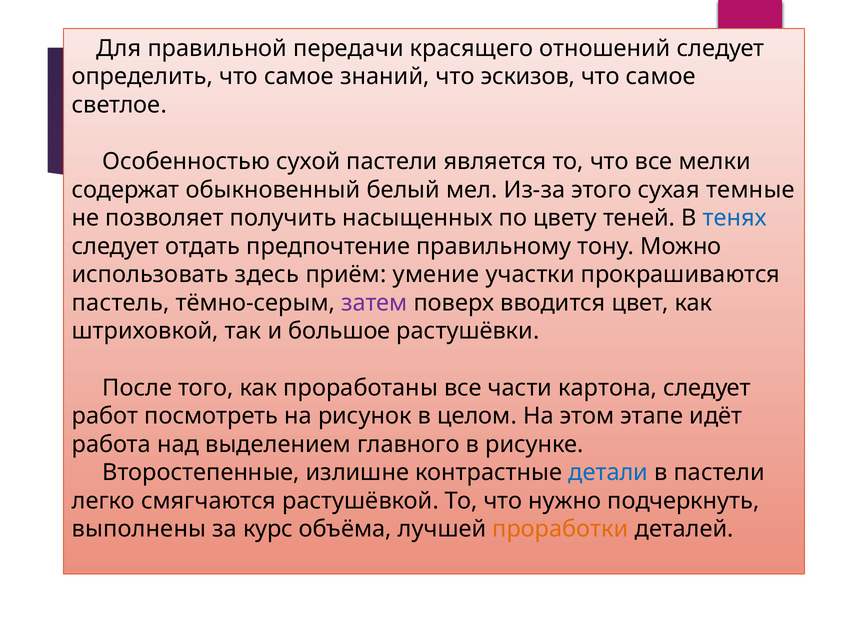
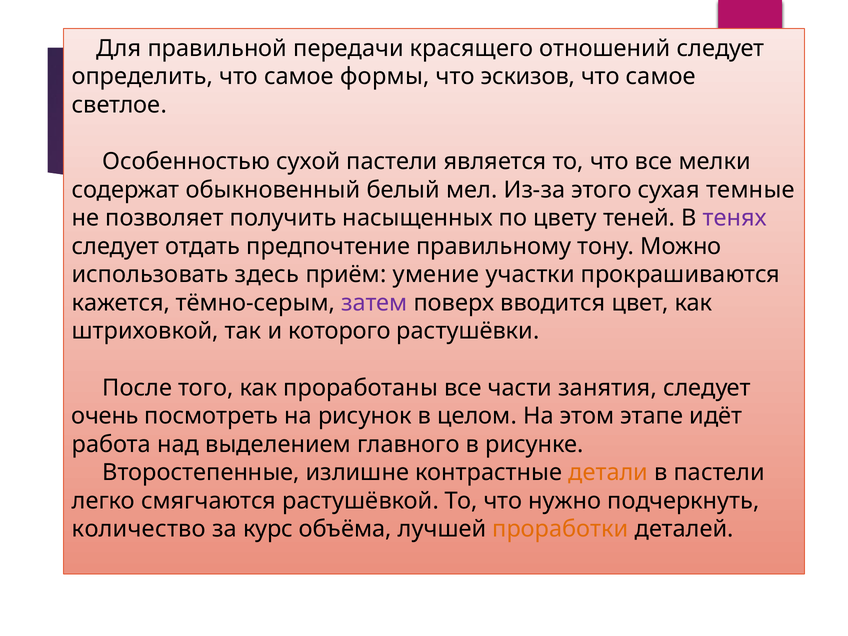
знаний: знаний -> формы
тенях colour: blue -> purple
пастель: пастель -> кажется
большое: большое -> которого
картона: картона -> занятия
работ: работ -> очень
детали colour: blue -> orange
выполнены: выполнены -> количество
